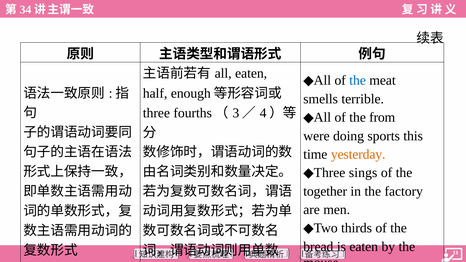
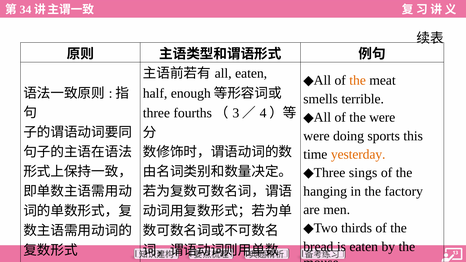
the at (358, 81) colour: blue -> orange
the from: from -> were
together: together -> hanging
